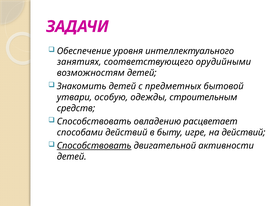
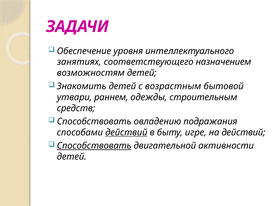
орудийными: орудийными -> назначением
предметных: предметных -> возрастным
особую: особую -> раннем
расцветает: расцветает -> подражания
действий at (126, 133) underline: none -> present
